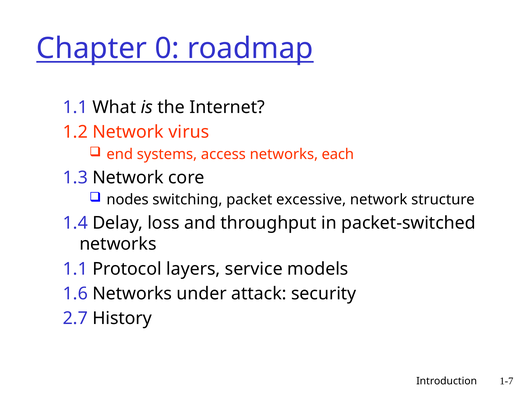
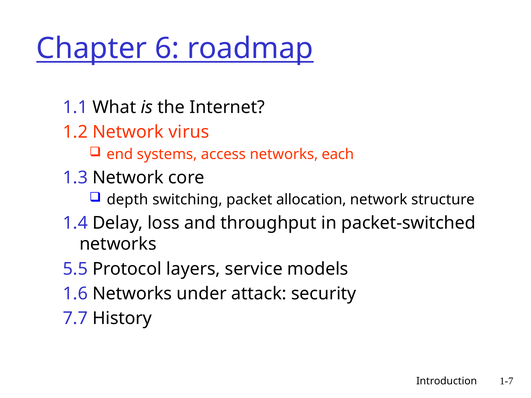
0: 0 -> 6
nodes: nodes -> depth
excessive: excessive -> allocation
1.1 at (75, 269): 1.1 -> 5.5
2.7: 2.7 -> 7.7
